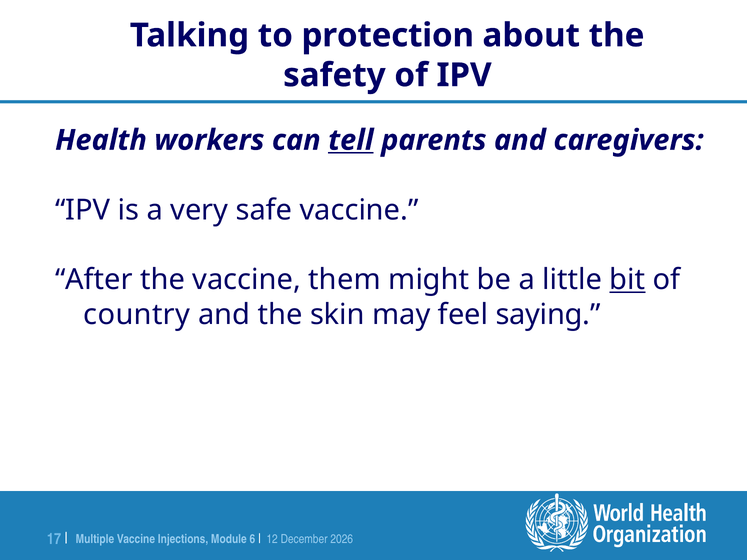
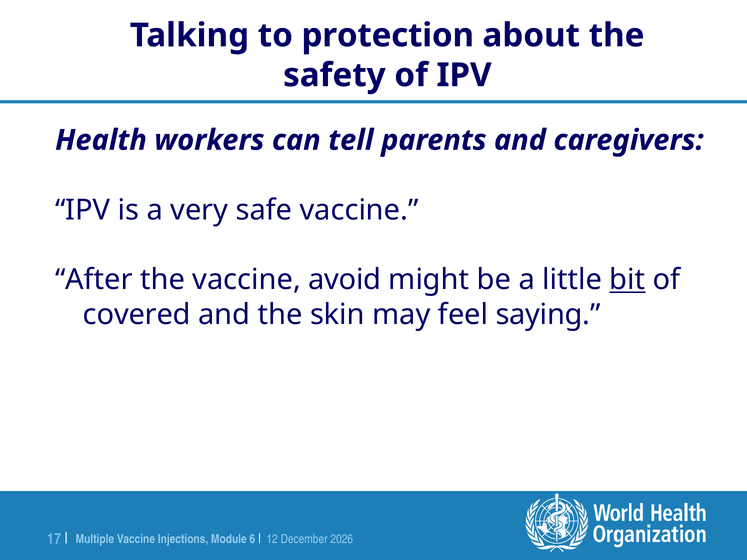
tell underline: present -> none
them: them -> avoid
country: country -> covered
